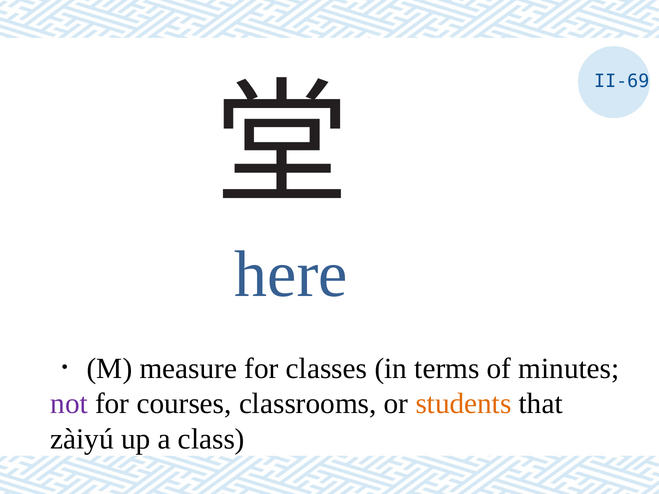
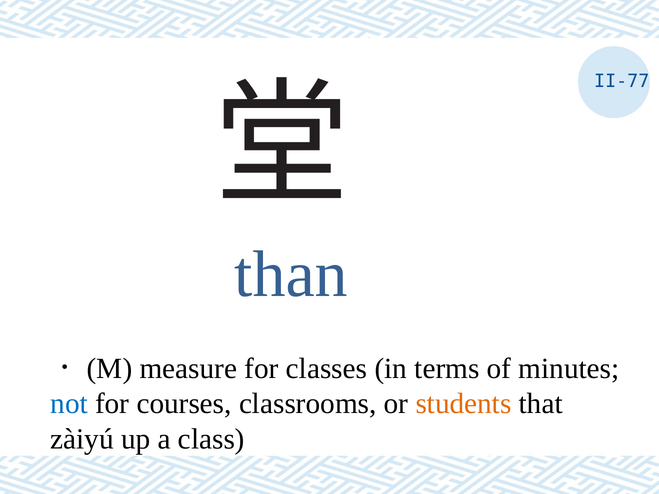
II-69: II-69 -> II-77
here: here -> than
not colour: purple -> blue
